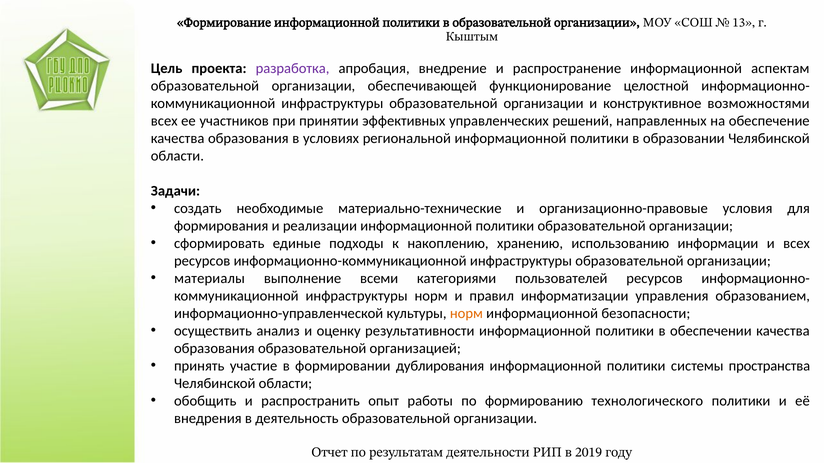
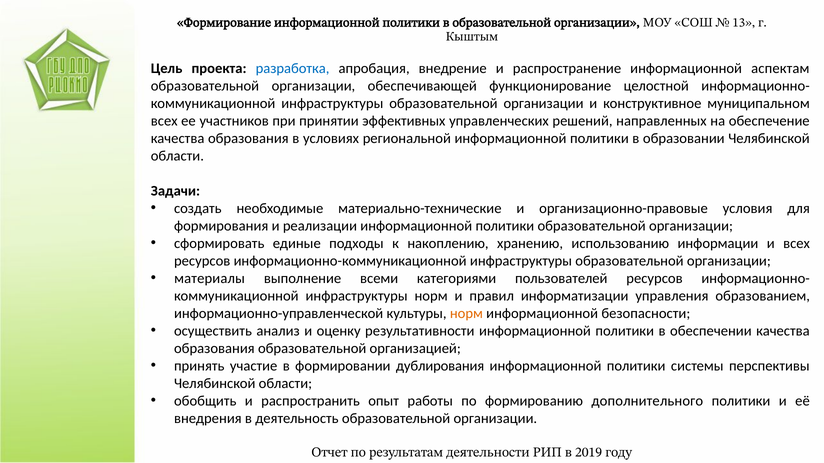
разработка colour: purple -> blue
возможностями: возможностями -> муниципальном
пространства: пространства -> перспективы
технологического: технологического -> дополнительного
